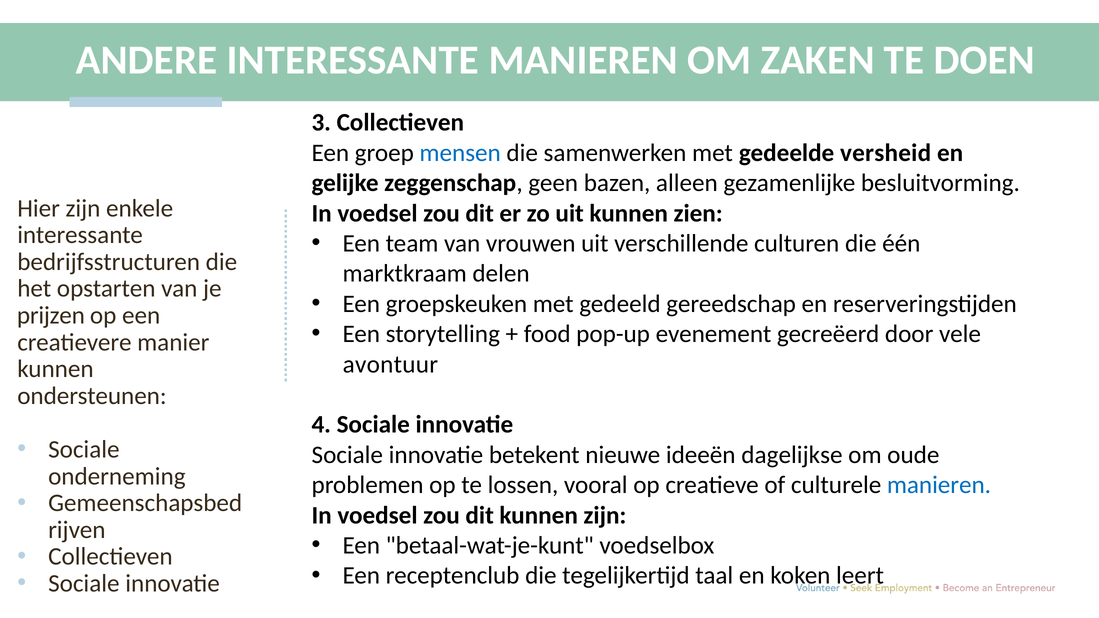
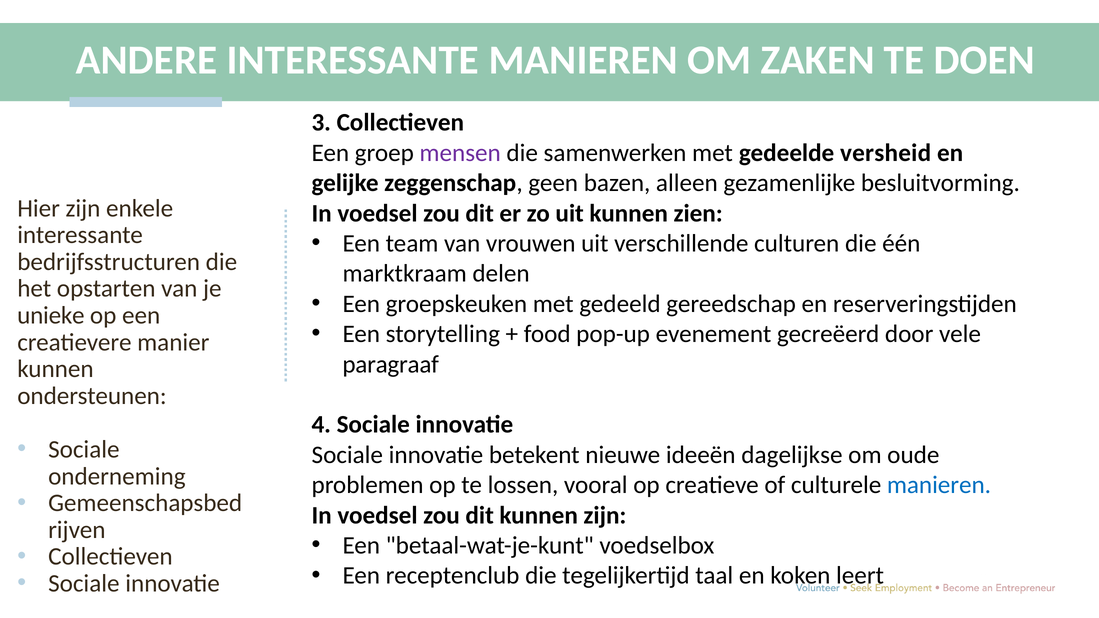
mensen colour: blue -> purple
prijzen: prijzen -> unieke
avontuur: avontuur -> paragraaf
